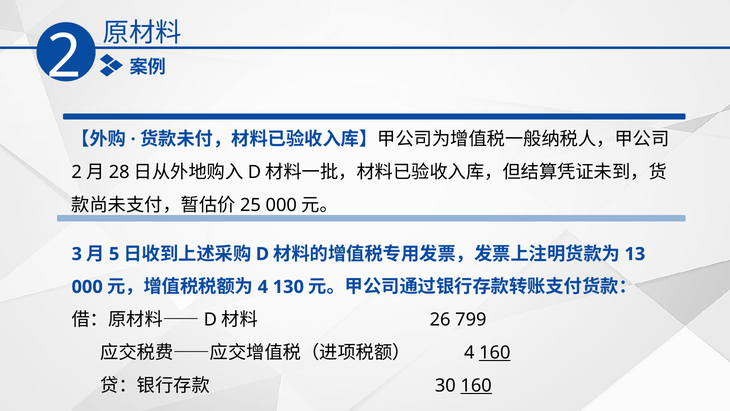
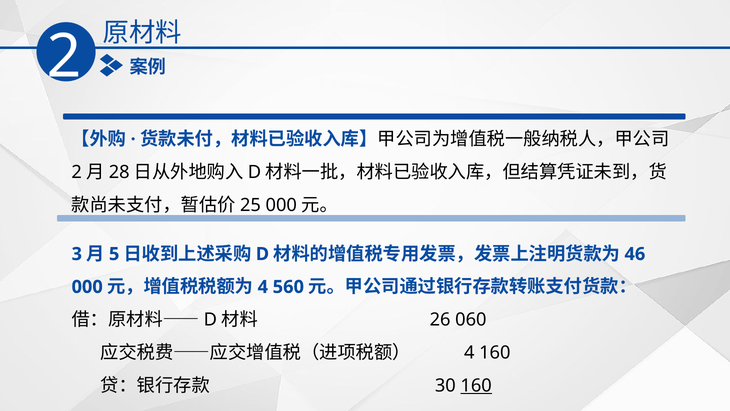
13: 13 -> 46
130: 130 -> 560
799: 799 -> 060
160 at (495, 352) underline: present -> none
